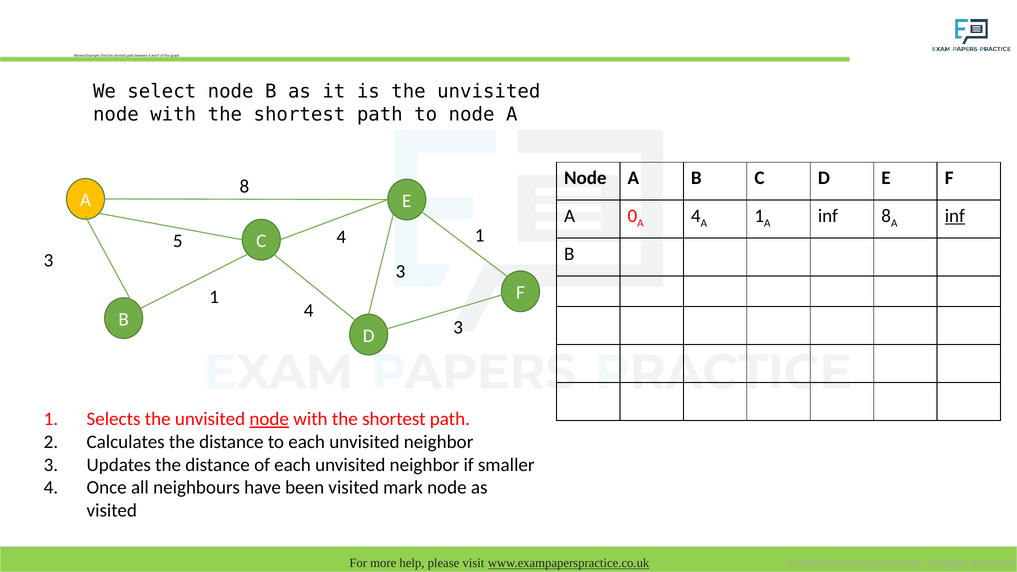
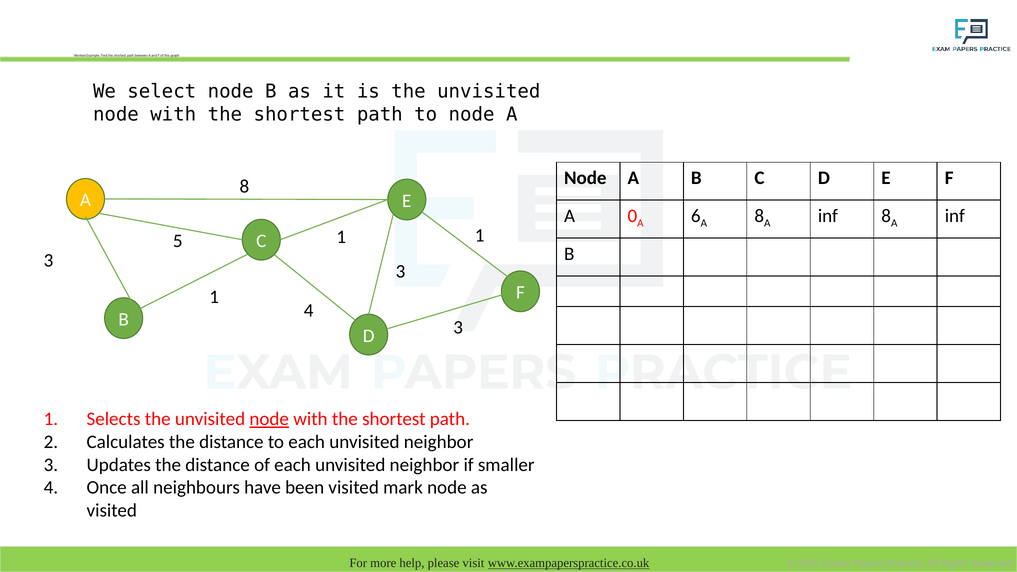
A 4: 4 -> 6
A 1: 1 -> 8
inf at (955, 216) underline: present -> none
5 4: 4 -> 1
